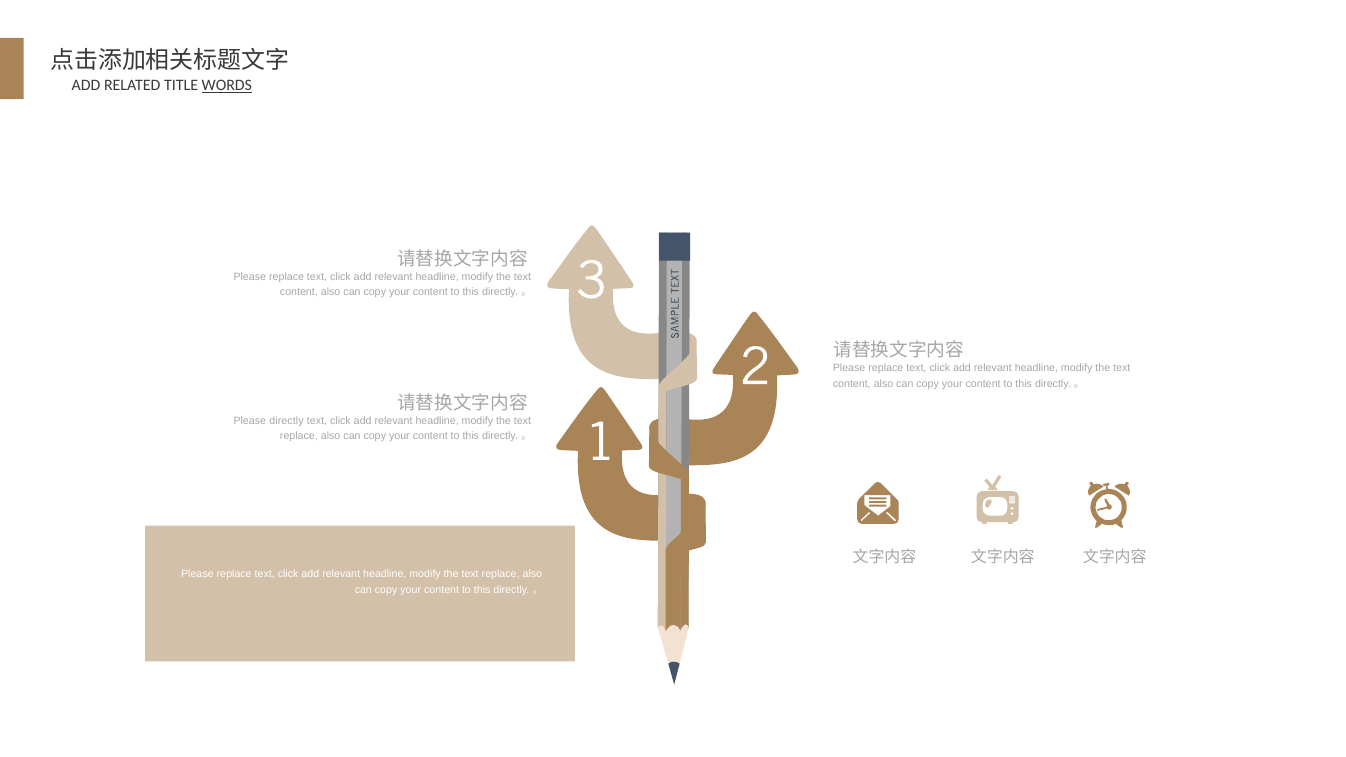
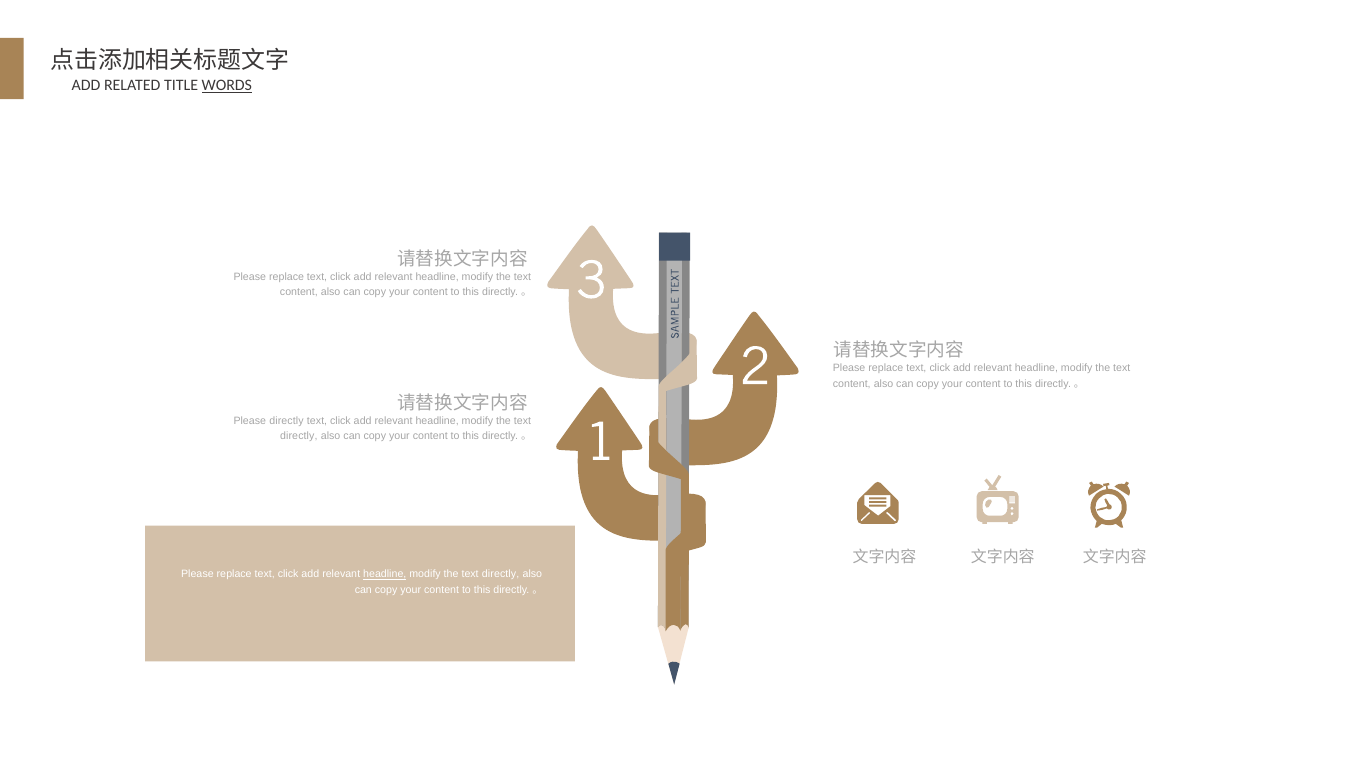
replace at (299, 436): replace -> directly
headline at (385, 574) underline: none -> present
replace at (501, 574): replace -> directly
